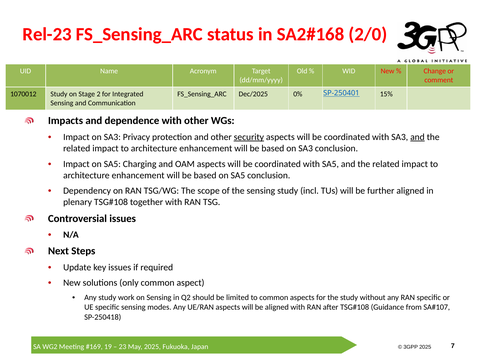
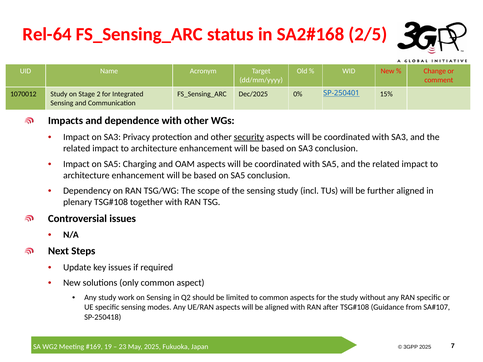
Rel-23: Rel-23 -> Rel-64
2/0: 2/0 -> 2/5
and at (417, 137) underline: present -> none
